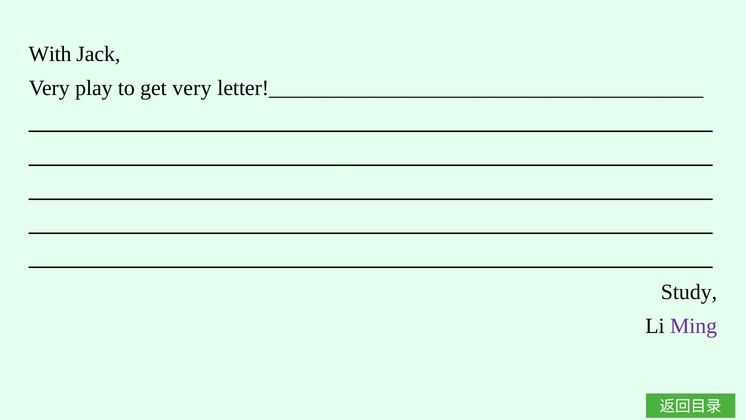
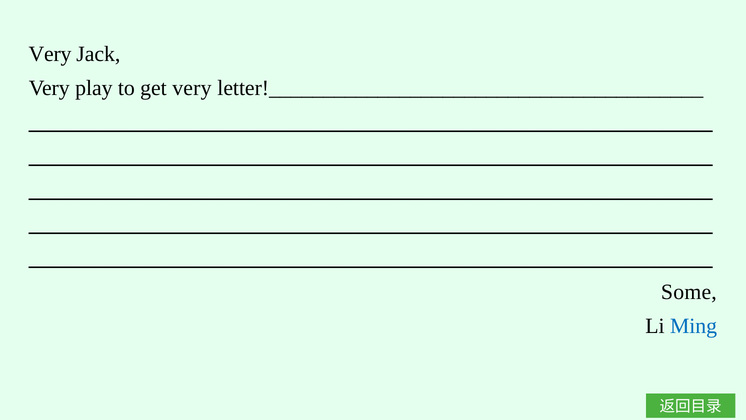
With at (50, 54): With -> Very
Study: Study -> Some
Ming colour: purple -> blue
